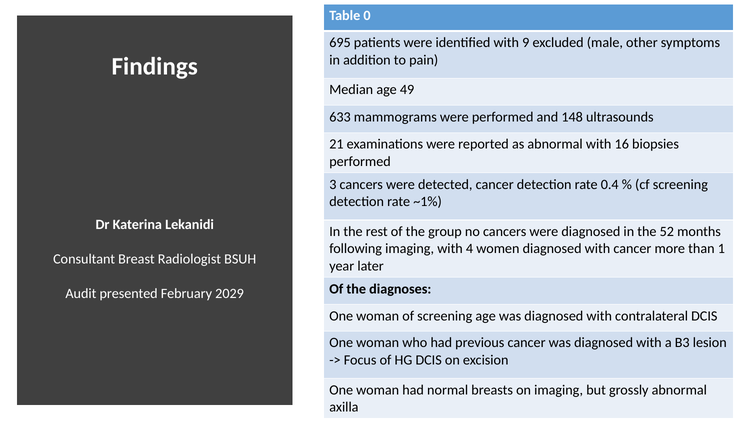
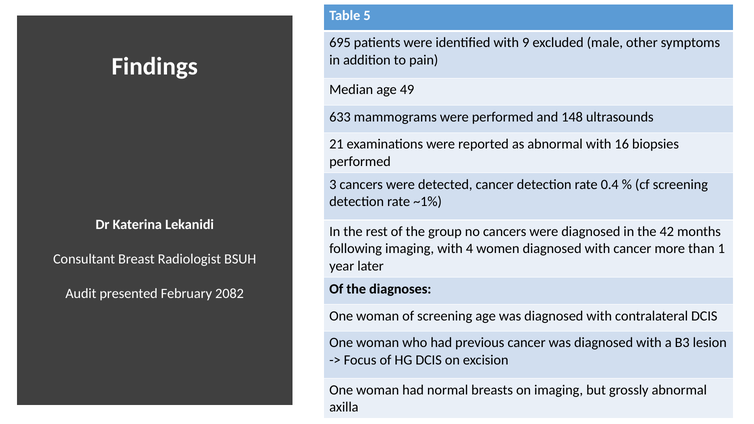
0: 0 -> 5
52: 52 -> 42
2029: 2029 -> 2082
